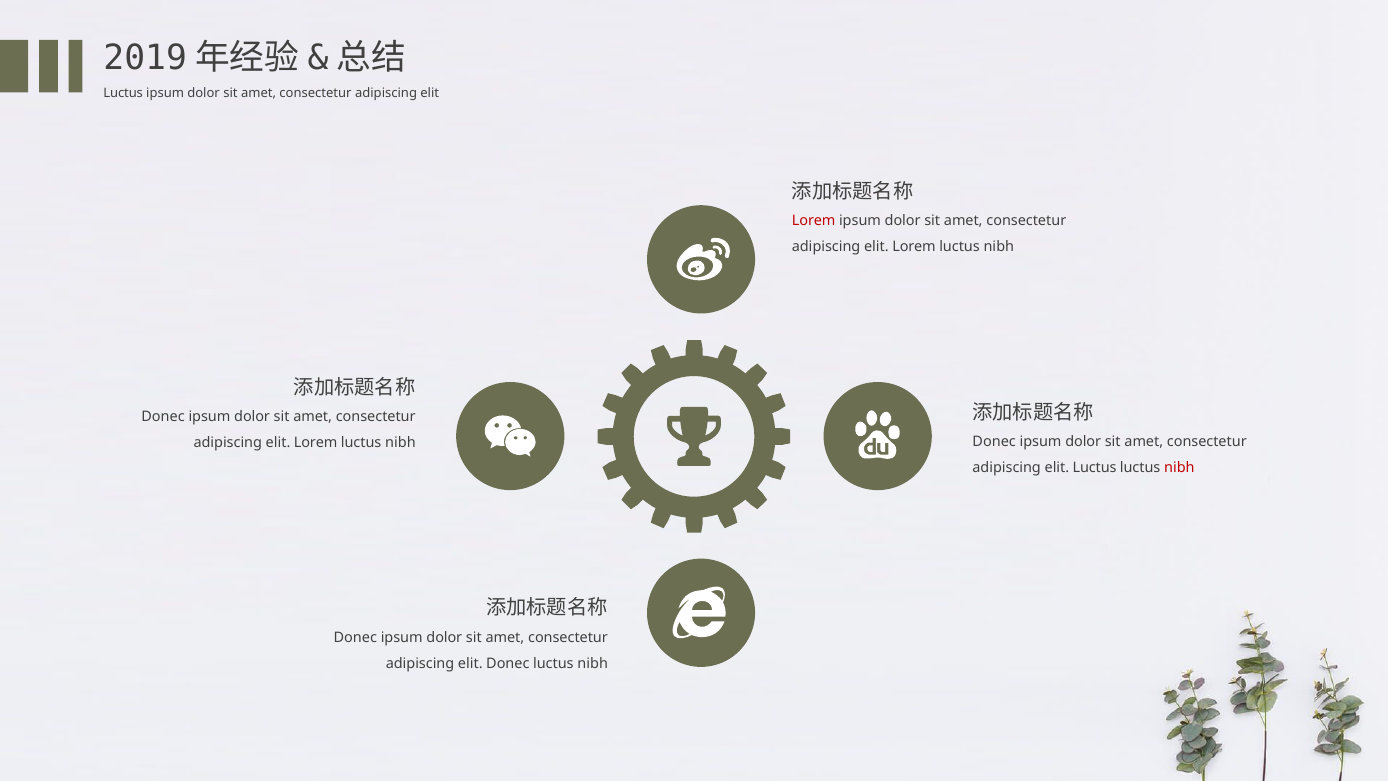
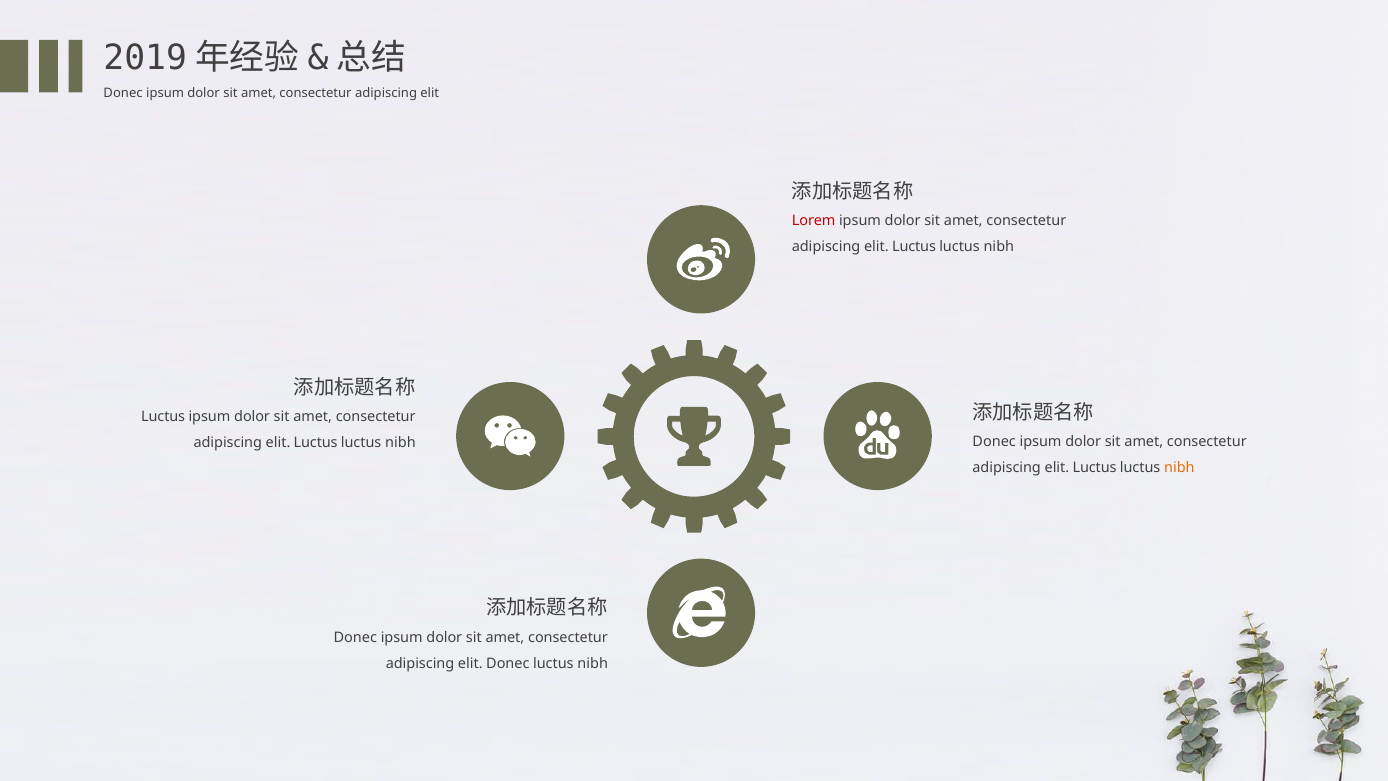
Luctus at (123, 94): Luctus -> Donec
Lorem at (914, 247): Lorem -> Luctus
Donec at (163, 416): Donec -> Luctus
Lorem at (316, 443): Lorem -> Luctus
nibh at (1179, 468) colour: red -> orange
